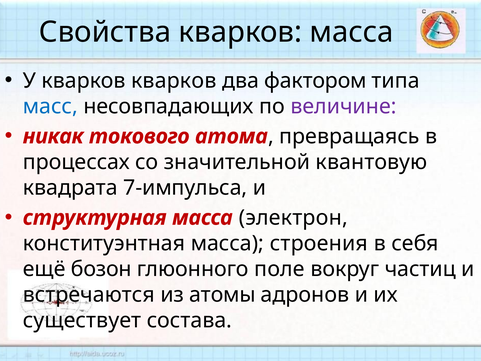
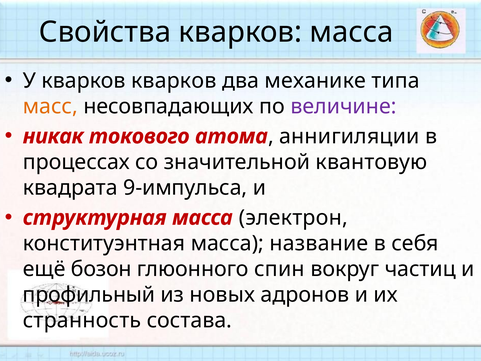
фактором: фактором -> механике
масс colour: blue -> orange
превращаясь: превращаясь -> аннигиляции
7-импульса: 7-импульса -> 9-импульса
строения: строения -> название
поле: поле -> спин
встречаются: встречаются -> профильный
атомы: атомы -> новых
существует: существует -> странность
